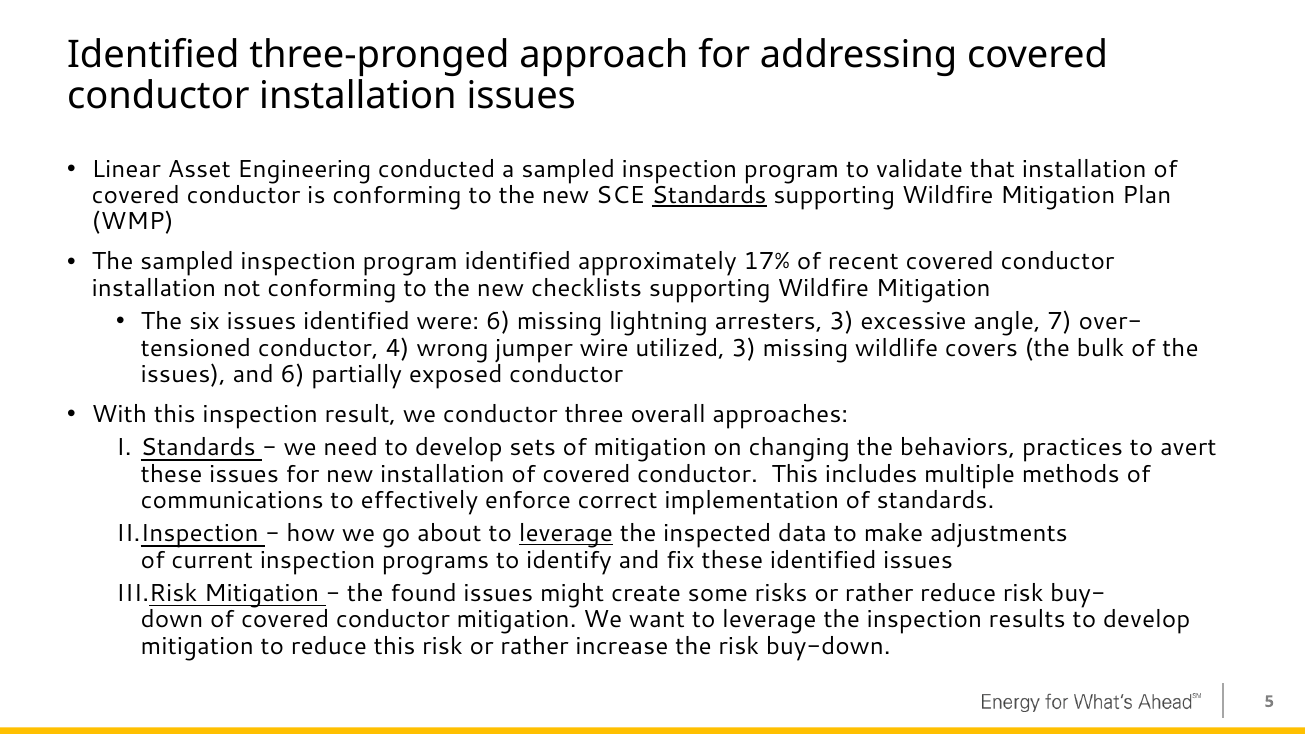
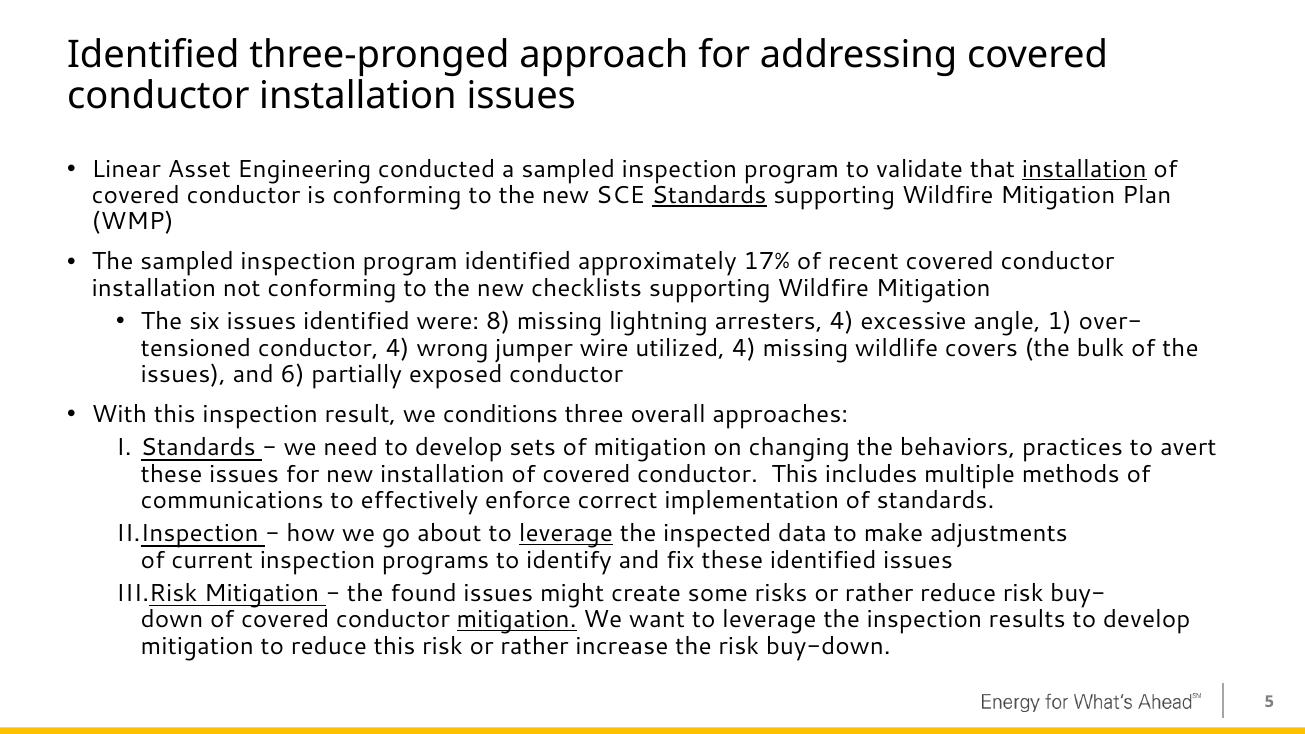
installation at (1084, 169) underline: none -> present
were 6: 6 -> 8
arresters 3: 3 -> 4
7: 7 -> 1
utilized 3: 3 -> 4
we conductor: conductor -> conditions
mitigation at (517, 620) underline: none -> present
